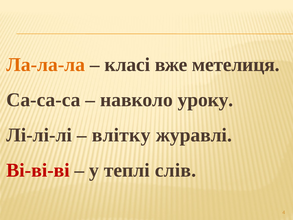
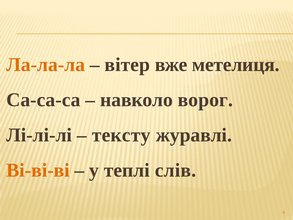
класі: класі -> вітер
уроку: уроку -> ворог
влітку: влітку -> тексту
Ві-ві-ві colour: red -> orange
